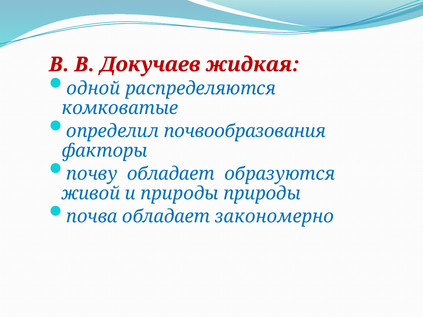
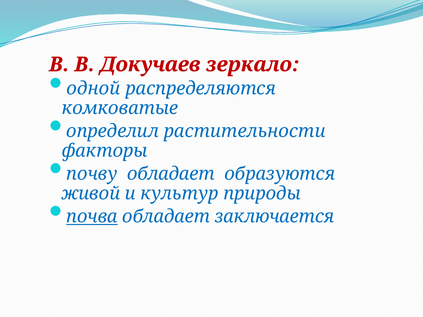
жидкая: жидкая -> зеркало
почвообразования: почвообразования -> растительности
и природы: природы -> культур
почва underline: none -> present
закономерно: закономерно -> заключается
